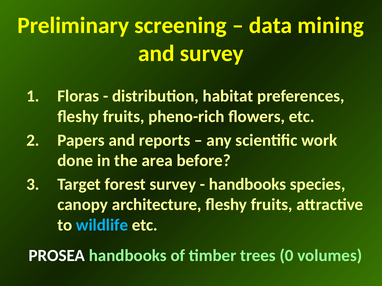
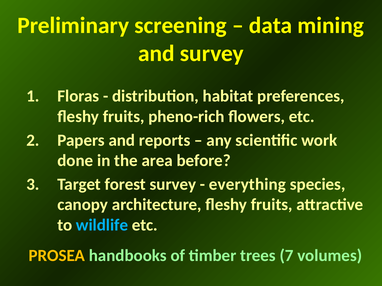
handbooks at (248, 185): handbooks -> everything
PROSEA colour: white -> yellow
0: 0 -> 7
